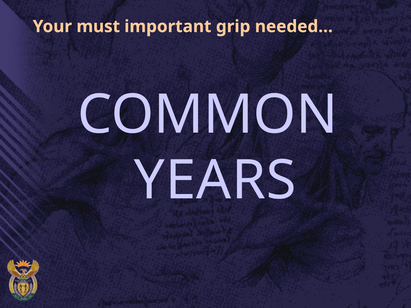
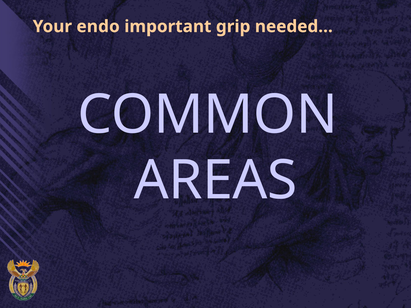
must: must -> endo
YEARS: YEARS -> AREAS
